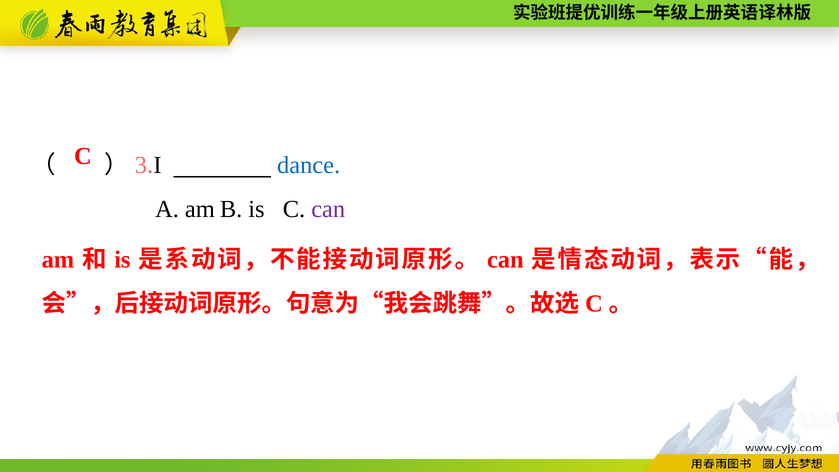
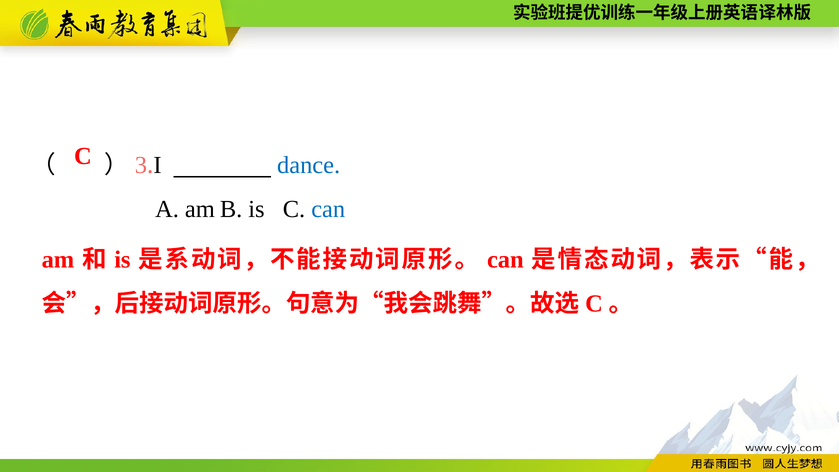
can at (328, 209) colour: purple -> blue
